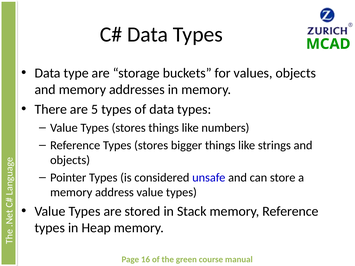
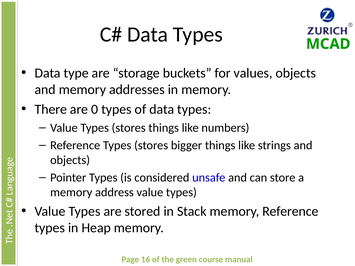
5: 5 -> 0
